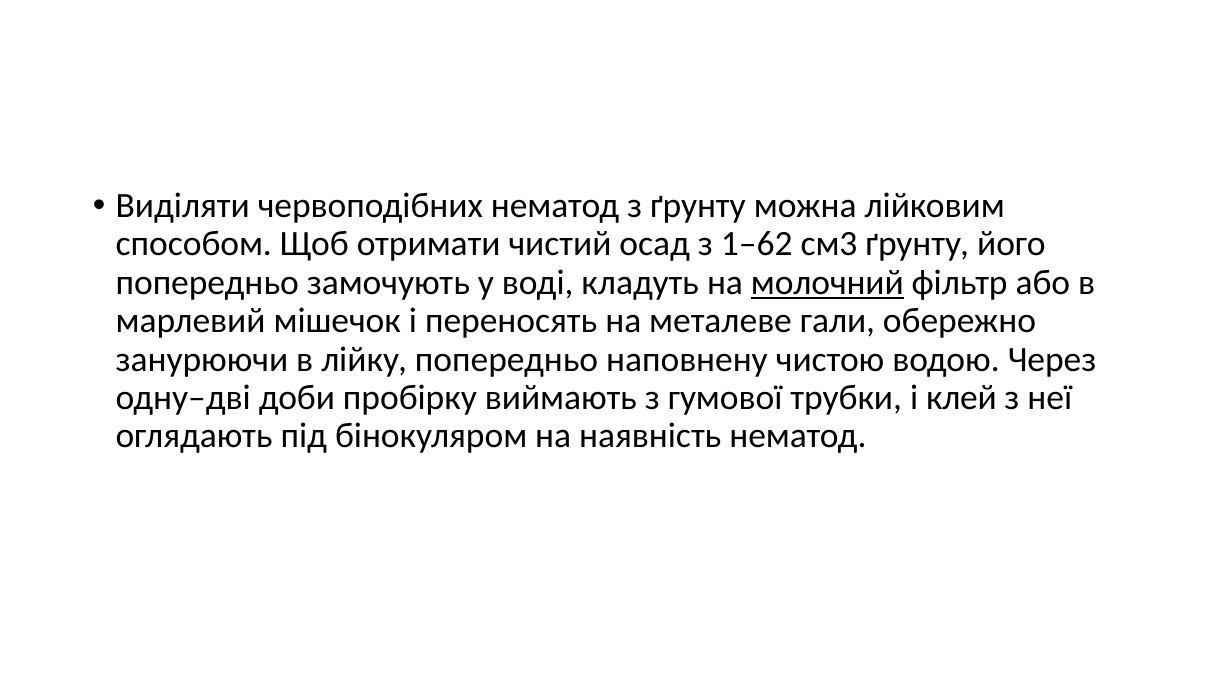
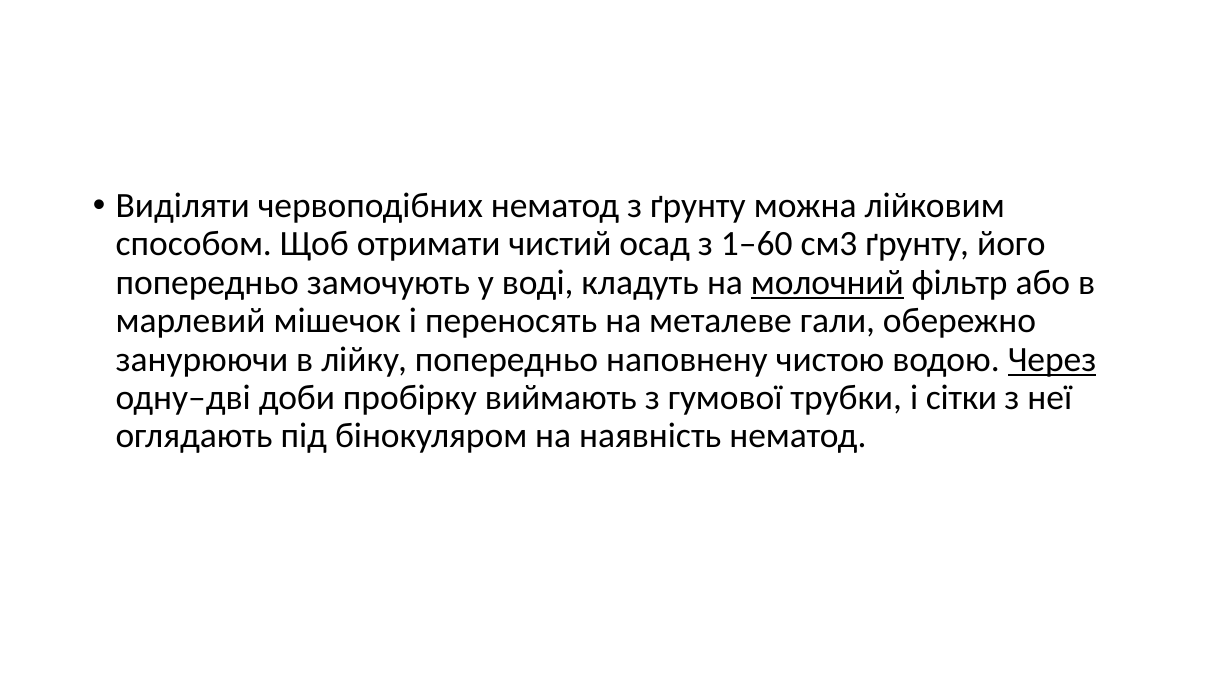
1–62: 1–62 -> 1–60
Через underline: none -> present
клей: клей -> сітки
